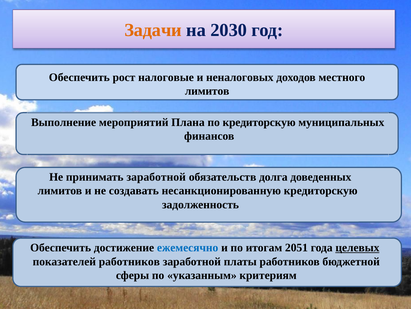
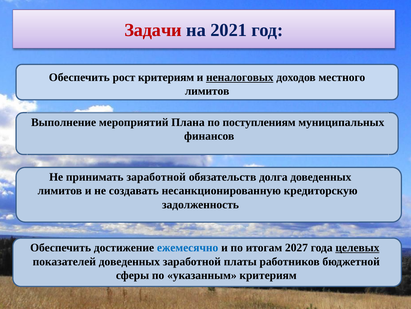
Задачи colour: orange -> red
2030: 2030 -> 2021
рост налоговые: налоговые -> критериям
неналоговых underline: none -> present
по кредиторскую: кредиторскую -> поступлениям
2051: 2051 -> 2027
показателей работников: работников -> доведенных
